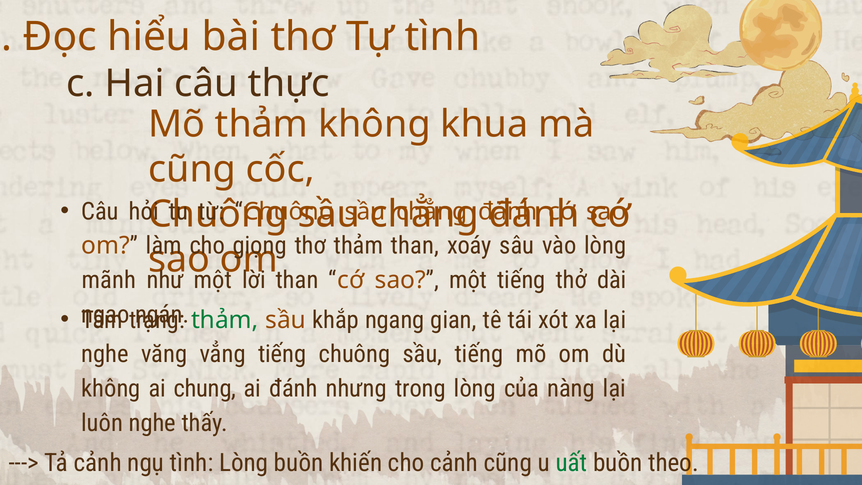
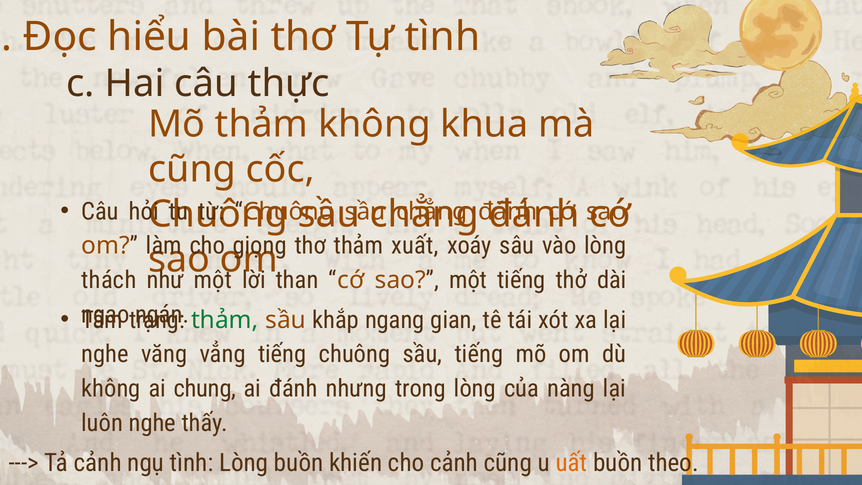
thảm than: than -> xuất
mãnh: mãnh -> thách
uất colour: green -> orange
